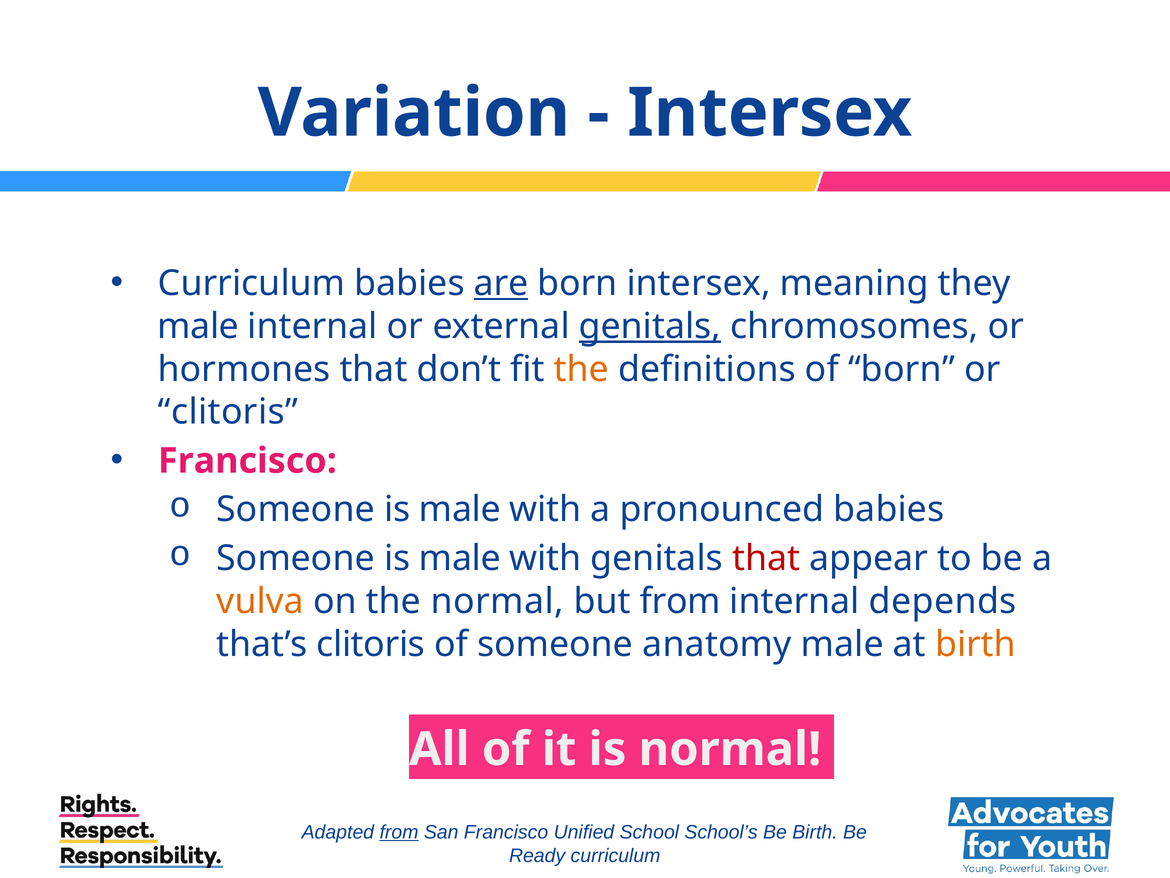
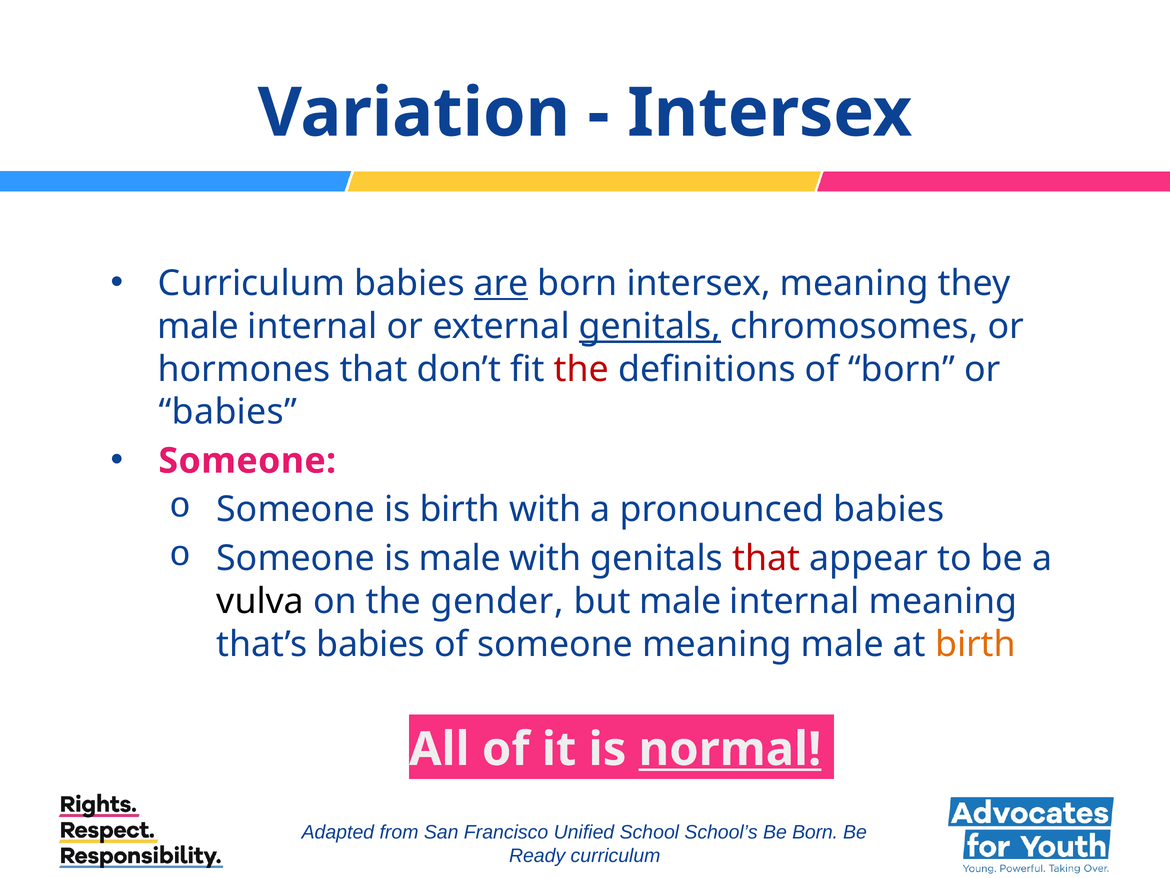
the at (582, 369) colour: orange -> red
clitoris at (228, 412): clitoris -> babies
Francisco at (247, 461): Francisco -> Someone
male at (460, 509): male -> birth
vulva colour: orange -> black
the normal: normal -> gender
but from: from -> male
internal depends: depends -> meaning
that’s clitoris: clitoris -> babies
someone anatomy: anatomy -> meaning
normal at (730, 749) underline: none -> present
from at (399, 832) underline: present -> none
Be Birth: Birth -> Born
